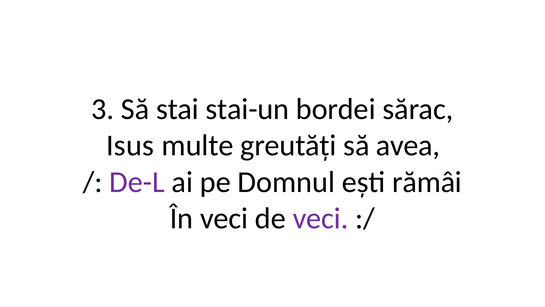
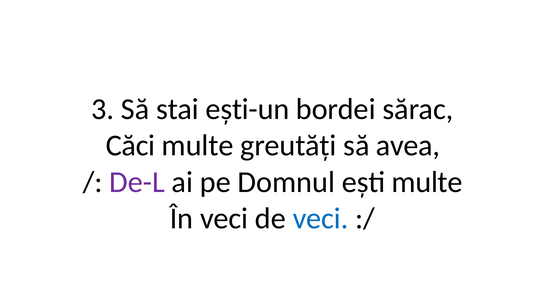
stai-un: stai-un -> ești-un
Isus: Isus -> Căci
ești rămâi: rămâi -> multe
veci at (321, 218) colour: purple -> blue
